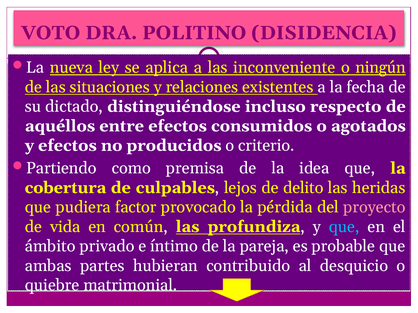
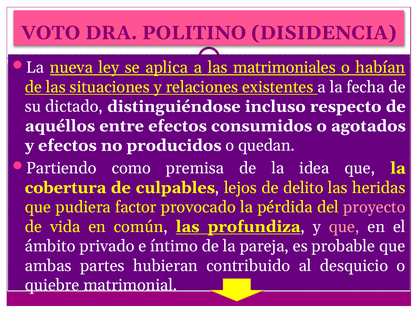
inconveniente: inconveniente -> matrimoniales
ningún: ningún -> habían
criterio: criterio -> quedan
que at (344, 227) colour: light blue -> pink
